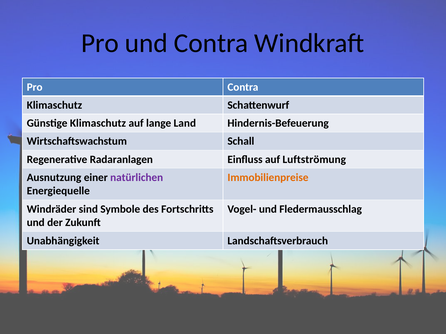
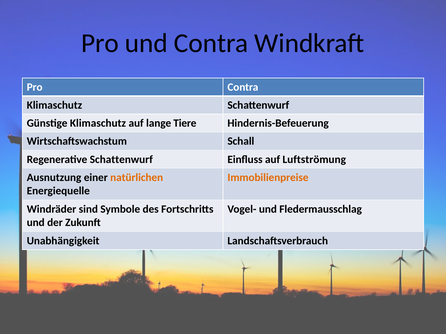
Land: Land -> Tiere
Regenerative Radaranlagen: Radaranlagen -> Schattenwurf
natürlichen colour: purple -> orange
